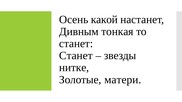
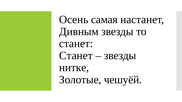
какой: какой -> самая
Дивным тонкая: тонкая -> звезды
матери: матери -> чешуёй
